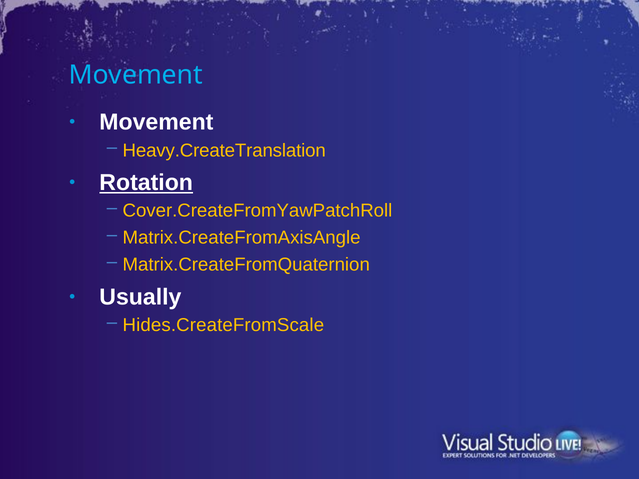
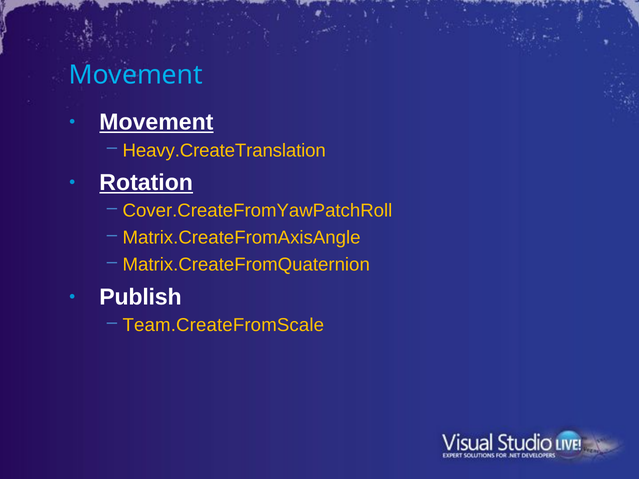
Movement at (156, 122) underline: none -> present
Usually: Usually -> Publish
Hides.CreateFromScale: Hides.CreateFromScale -> Team.CreateFromScale
